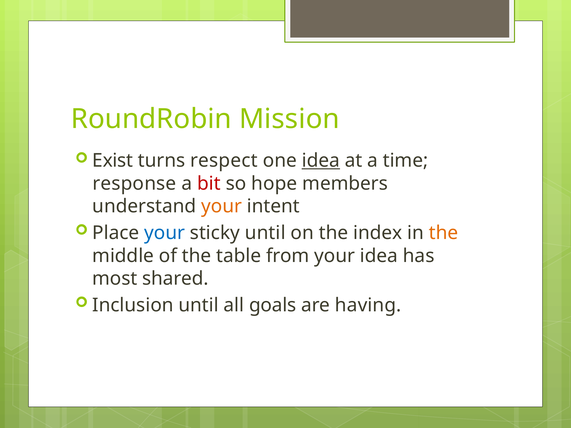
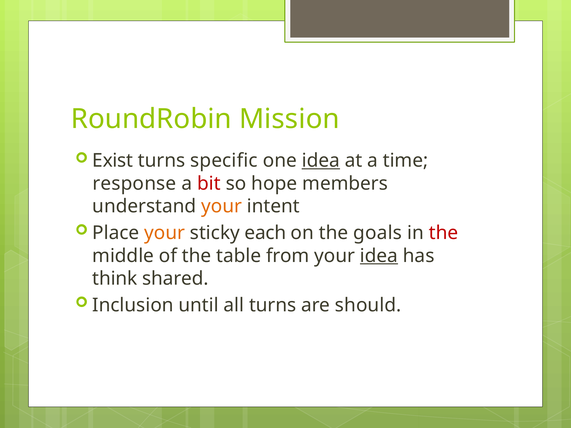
respect: respect -> specific
your at (165, 233) colour: blue -> orange
sticky until: until -> each
index: index -> goals
the at (444, 233) colour: orange -> red
idea at (379, 256) underline: none -> present
most: most -> think
all goals: goals -> turns
having: having -> should
